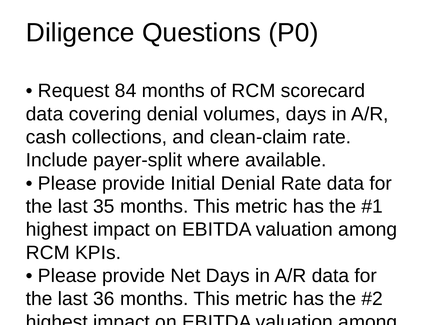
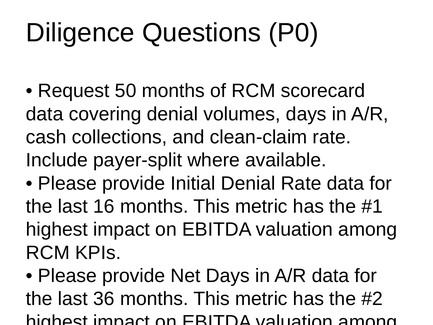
84: 84 -> 50
35: 35 -> 16
